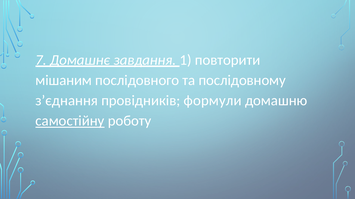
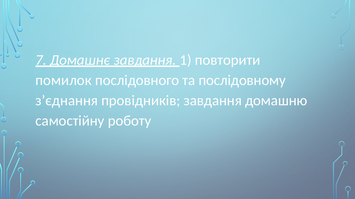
мішаним: мішаним -> помилок
провідників формули: формули -> завдання
самостійну underline: present -> none
